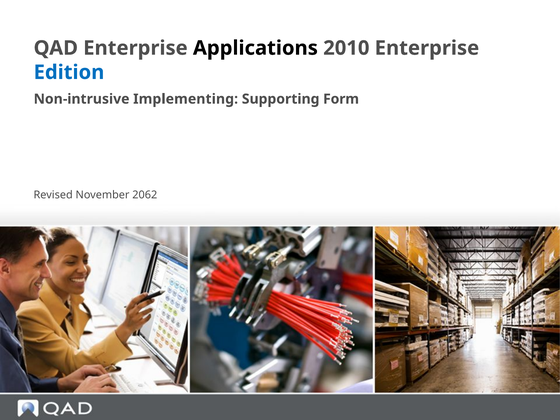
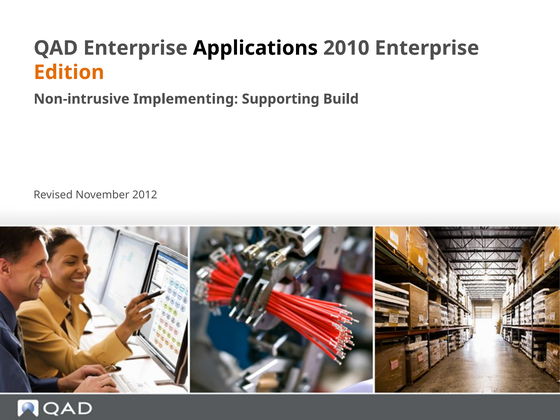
Edition colour: blue -> orange
Form: Form -> Build
2062: 2062 -> 2012
